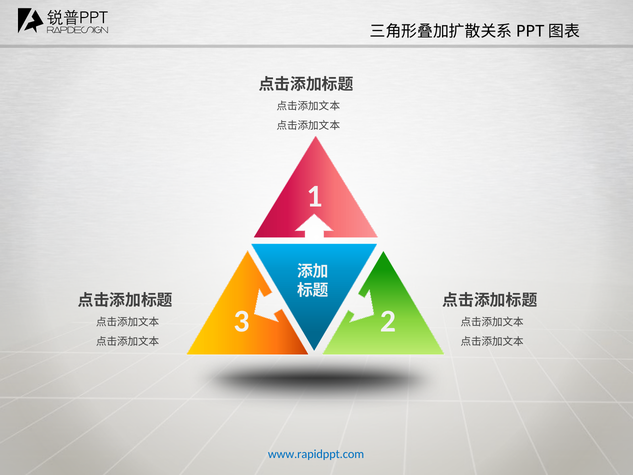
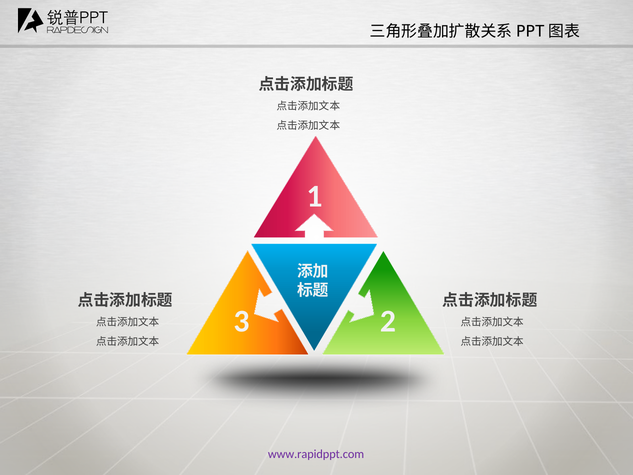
www.rapidppt.com colour: blue -> purple
